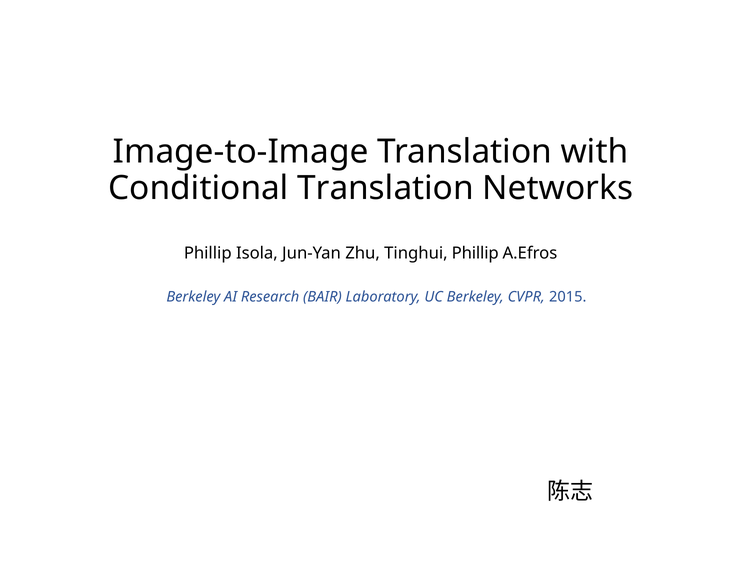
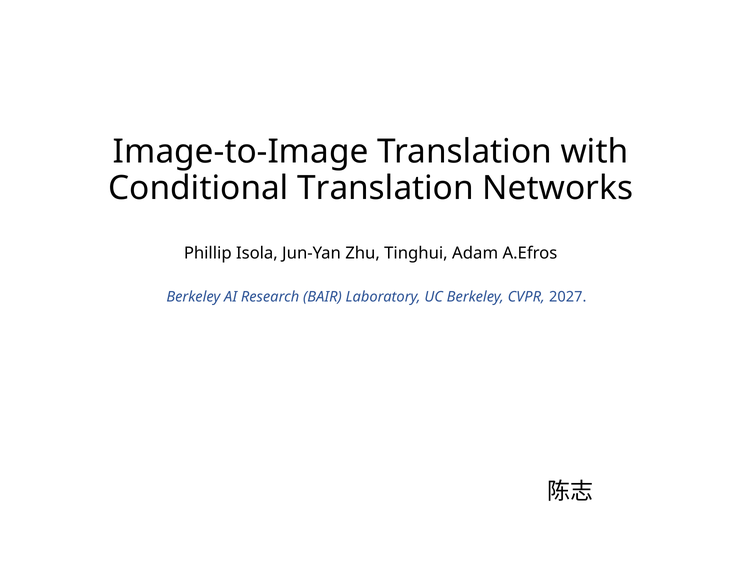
Tinghui Phillip: Phillip -> Adam
2015: 2015 -> 2027
